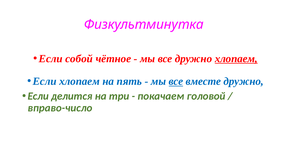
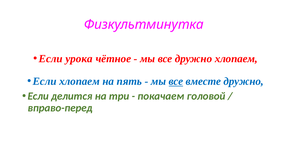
собой: собой -> урока
хлопаем at (236, 59) underline: present -> none
вправо-число: вправо-число -> вправо-перед
